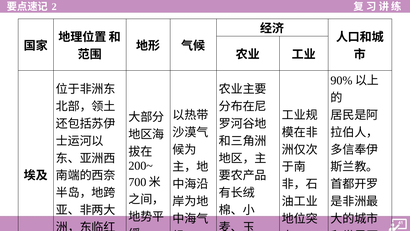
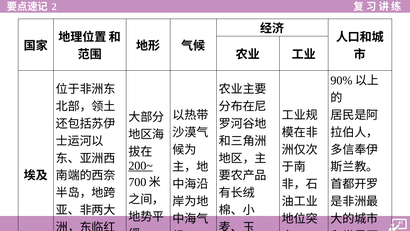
200~ underline: none -> present
